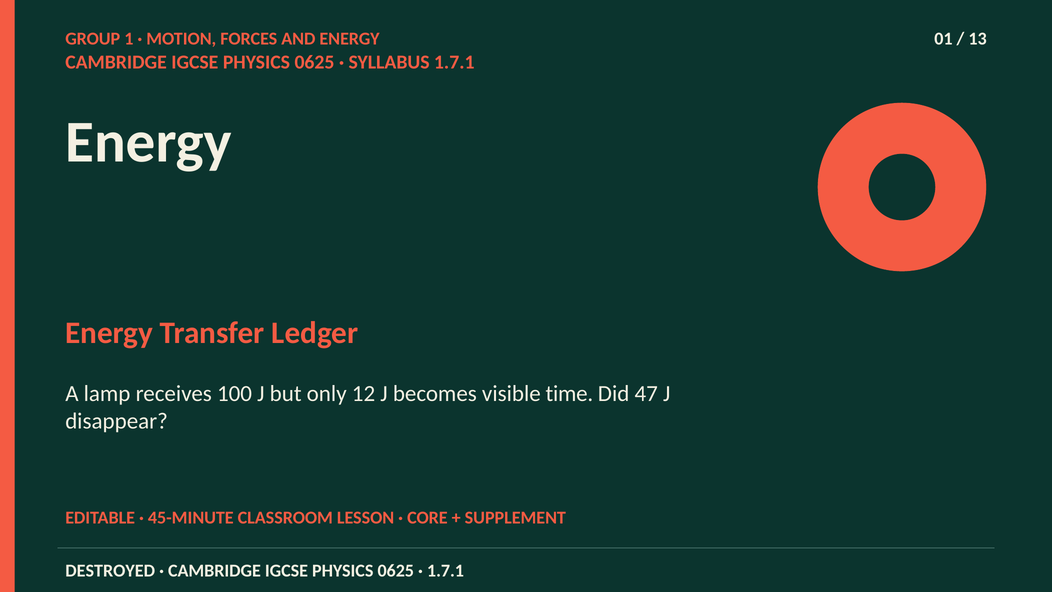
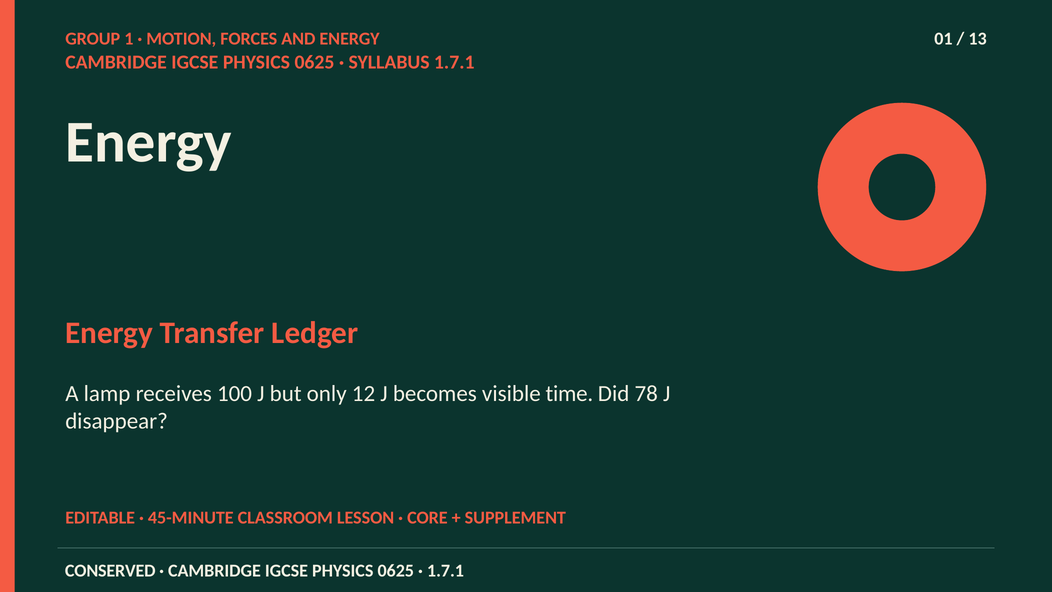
47: 47 -> 78
DESTROYED: DESTROYED -> CONSERVED
